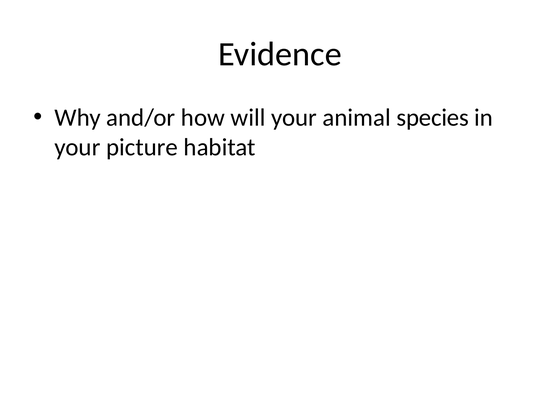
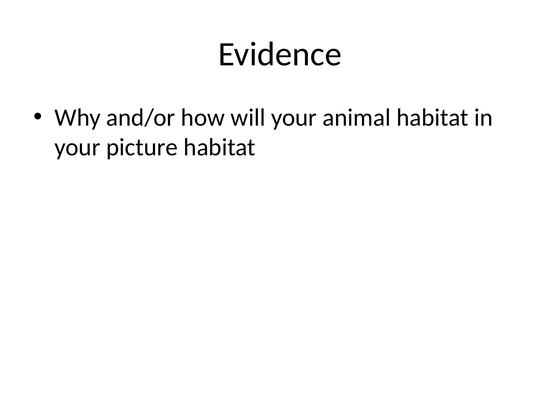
animal species: species -> habitat
